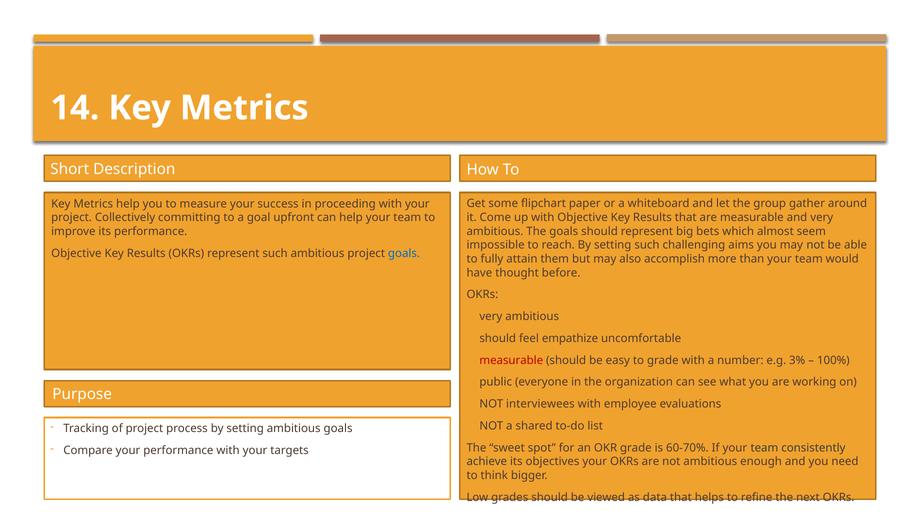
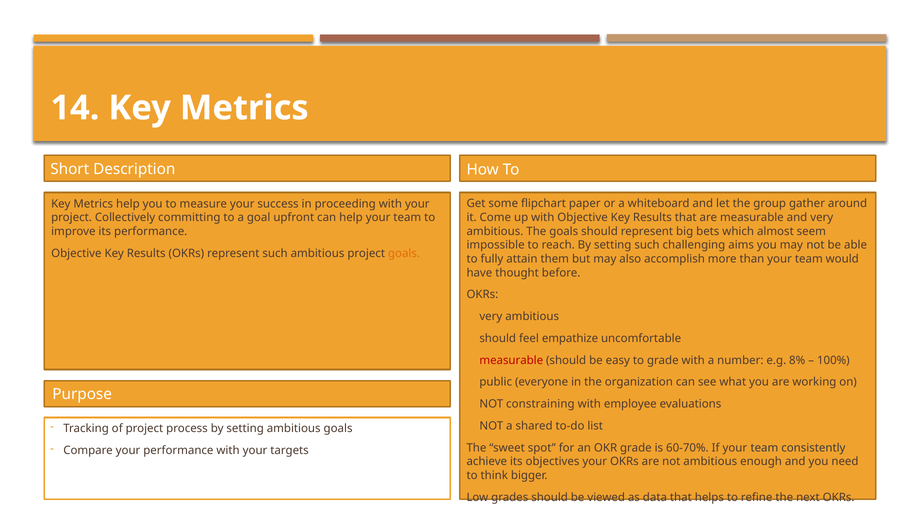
goals at (404, 253) colour: blue -> orange
3%: 3% -> 8%
interviewees: interviewees -> constraining
